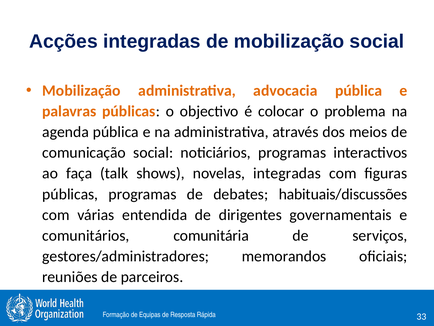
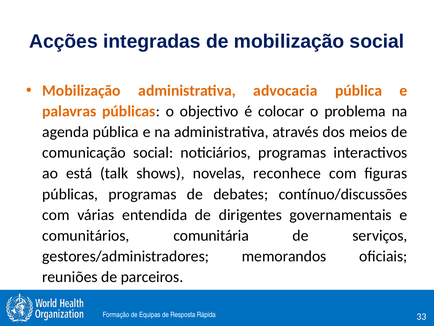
faça: faça -> está
novelas integradas: integradas -> reconhece
habituais/discussões: habituais/discussões -> contínuo/discussões
